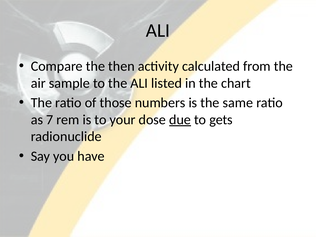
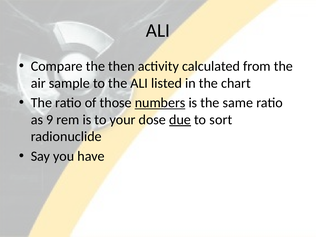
numbers underline: none -> present
7: 7 -> 9
gets: gets -> sort
